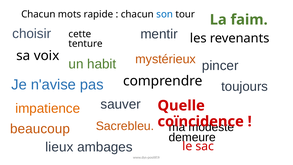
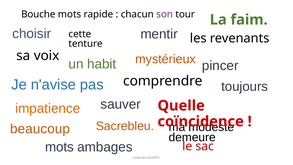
Chacun at (38, 14): Chacun -> Bouche
son colour: blue -> purple
lieux at (59, 147): lieux -> mots
